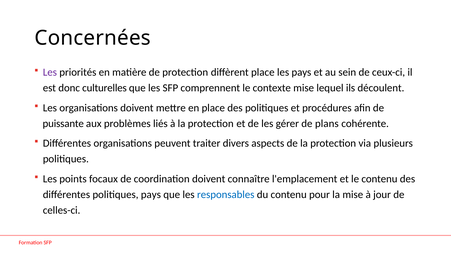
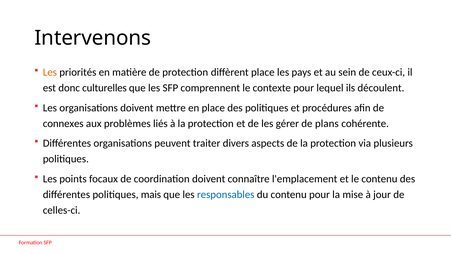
Concernées: Concernées -> Intervenons
Les at (50, 72) colour: purple -> orange
contexte mise: mise -> pour
puissante: puissante -> connexes
politiques pays: pays -> mais
